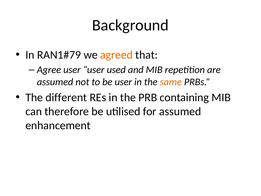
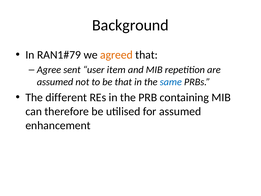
Agree user: user -> sent
used: used -> item
be user: user -> that
same colour: orange -> blue
